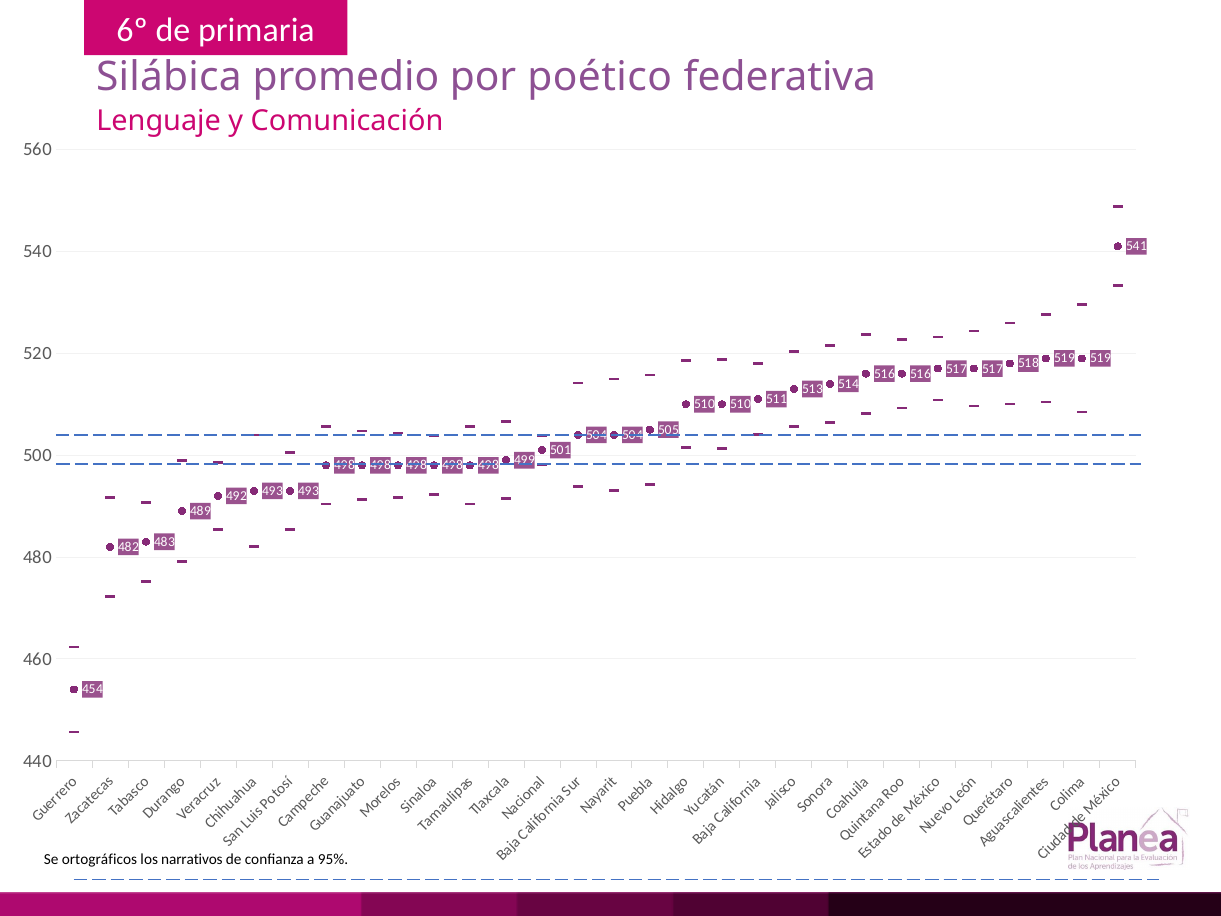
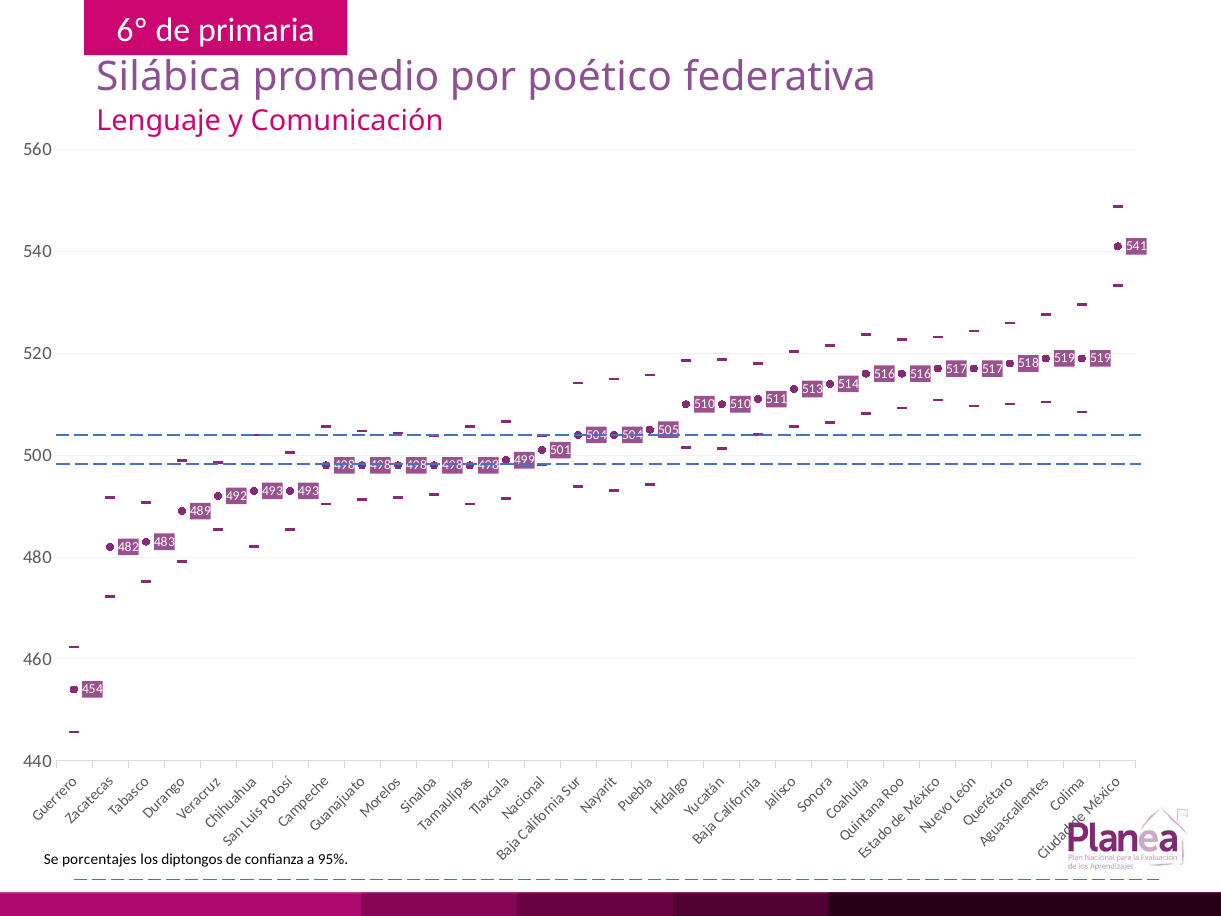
ortográficos: ortográficos -> porcentajes
narrativos: narrativos -> diptongos
